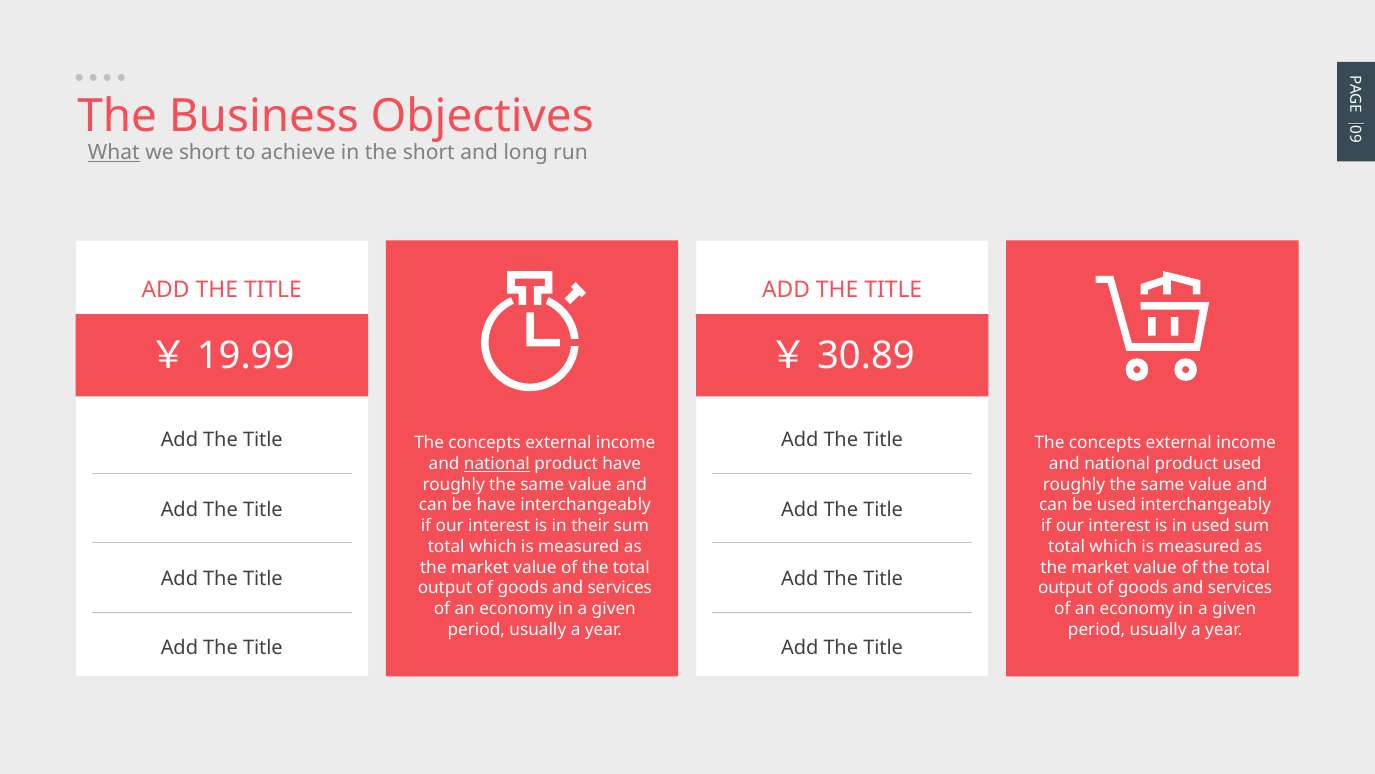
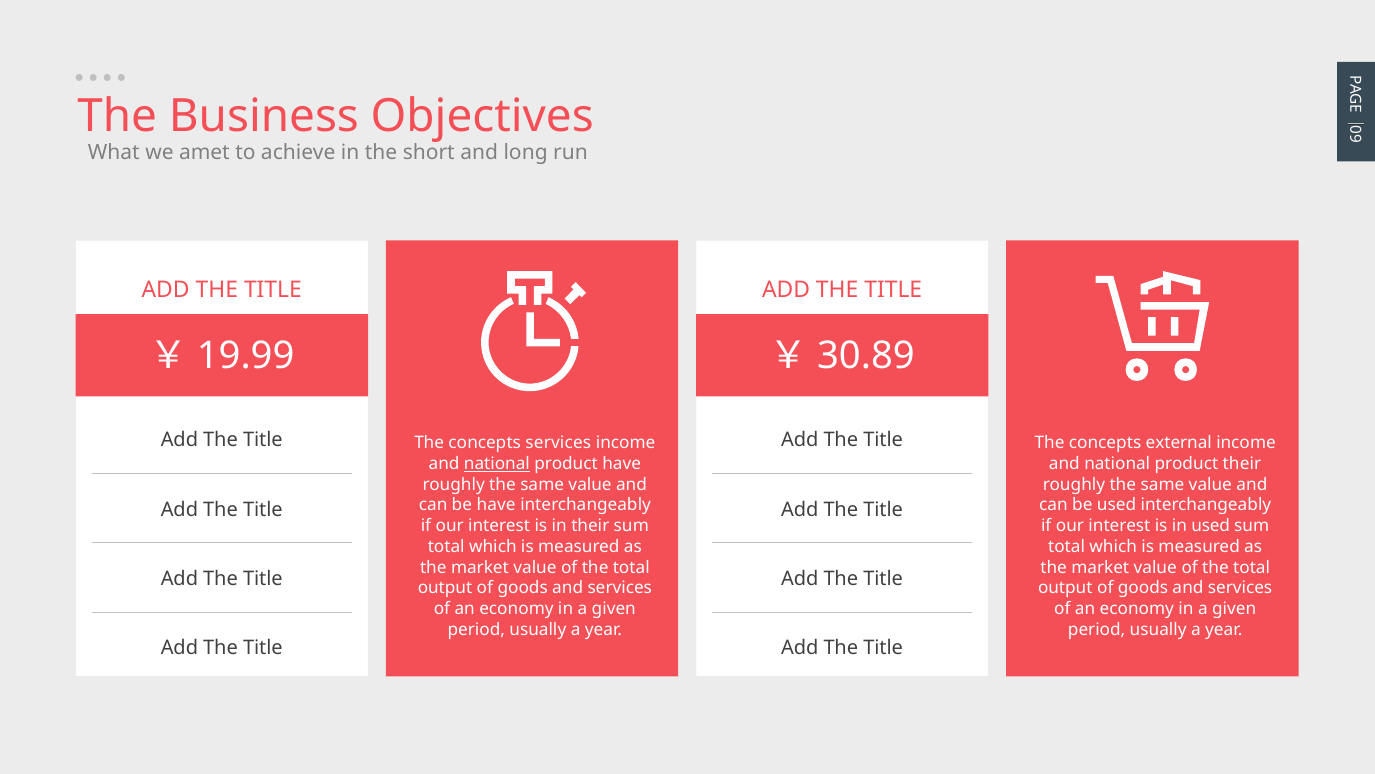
What underline: present -> none
we short: short -> amet
external at (558, 443): external -> services
product used: used -> their
